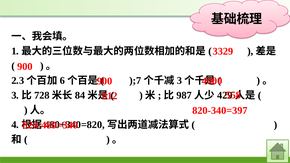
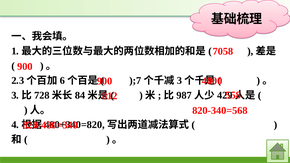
3329: 3329 -> 7058
820-340=397: 820-340=397 -> 820-340=568
